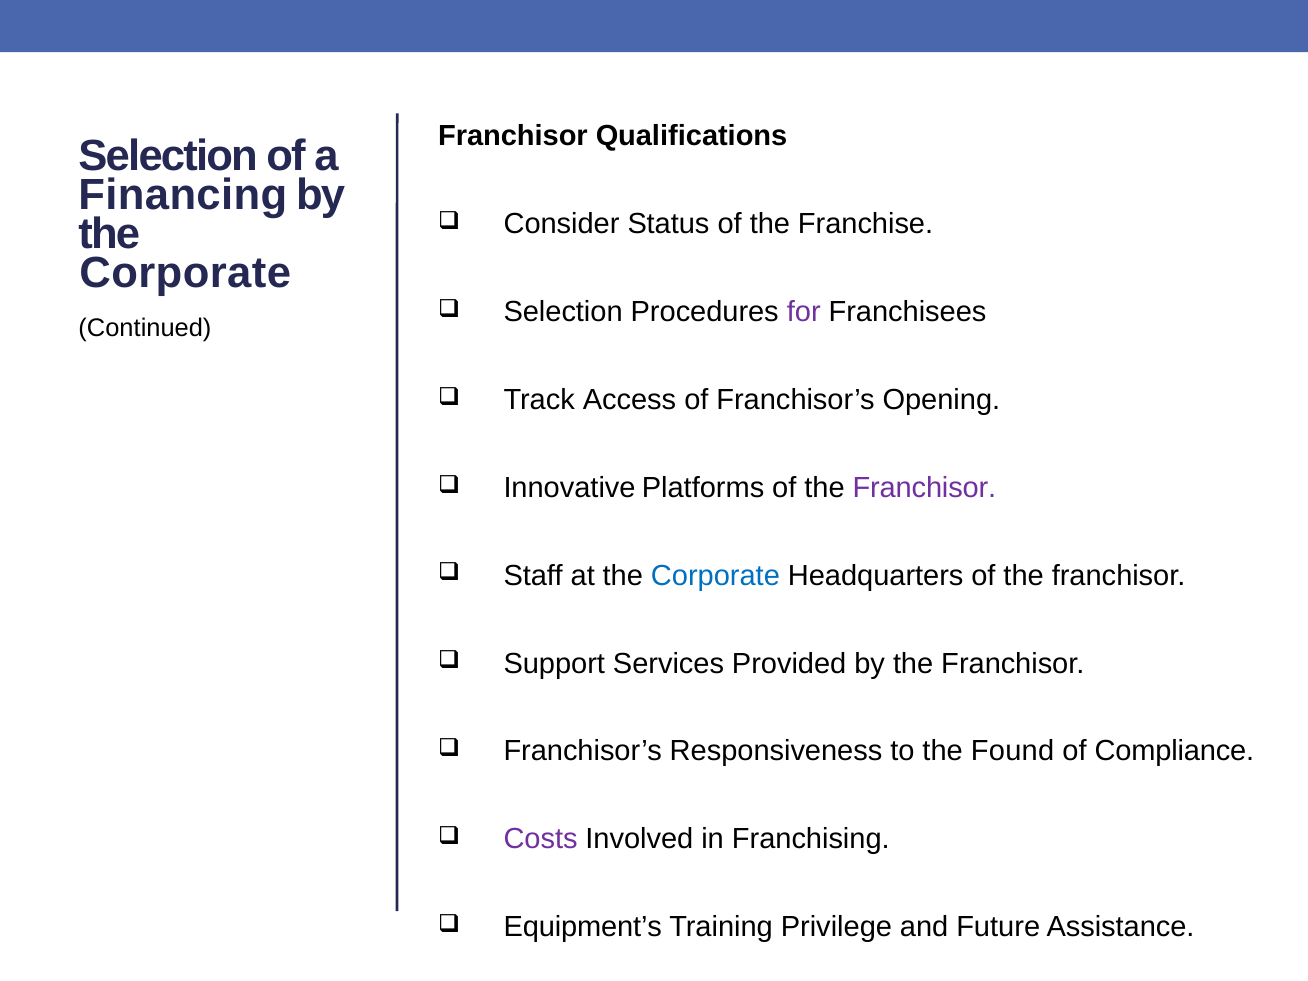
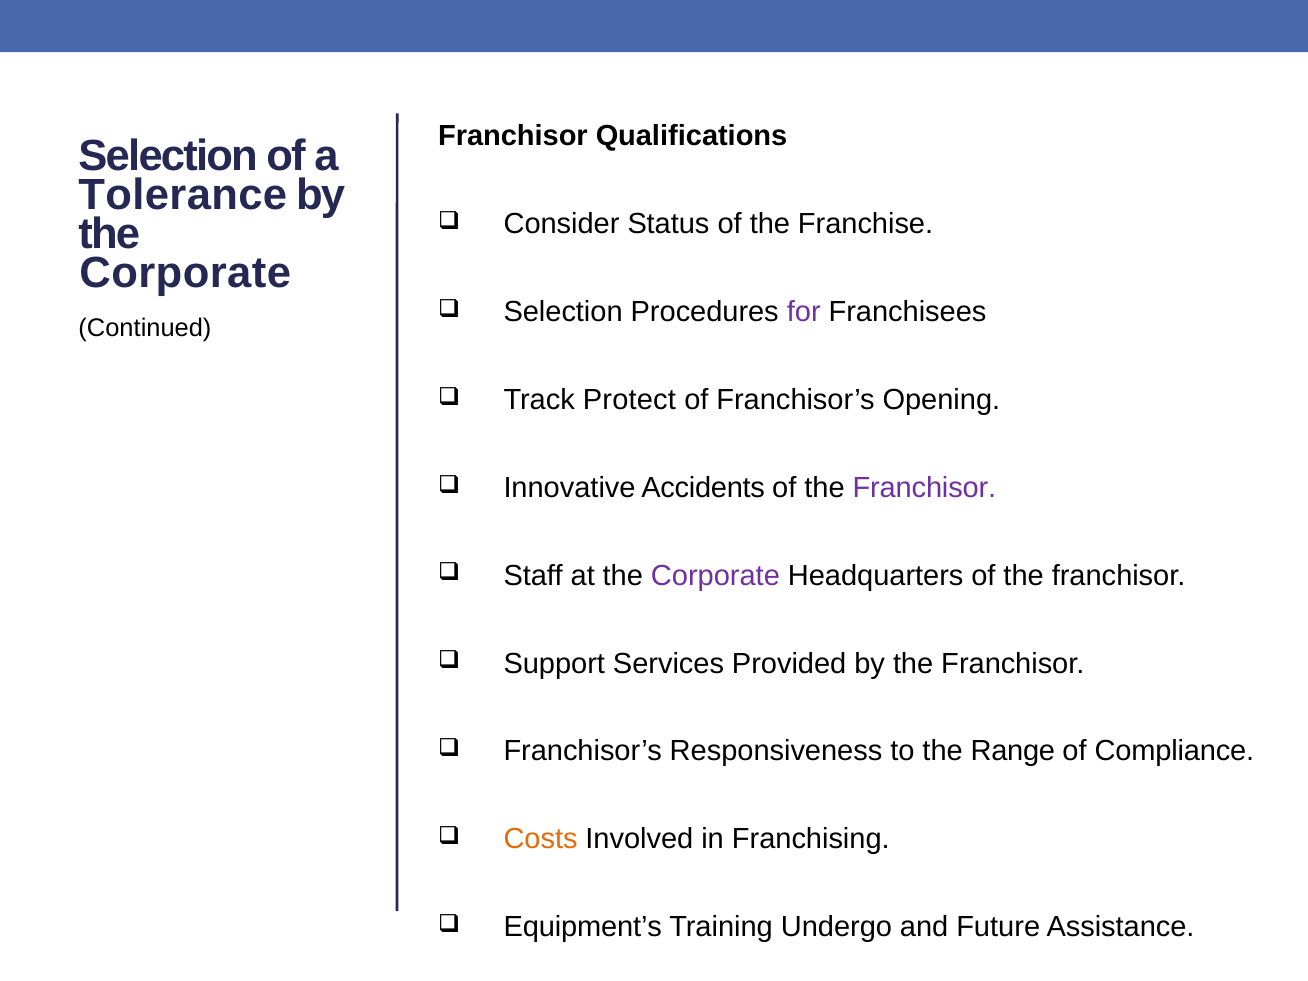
Financing: Financing -> Tolerance
Access: Access -> Protect
Platforms: Platforms -> Accidents
Corporate at (715, 576) colour: blue -> purple
Found: Found -> Range
Costs colour: purple -> orange
Privilege: Privilege -> Undergo
